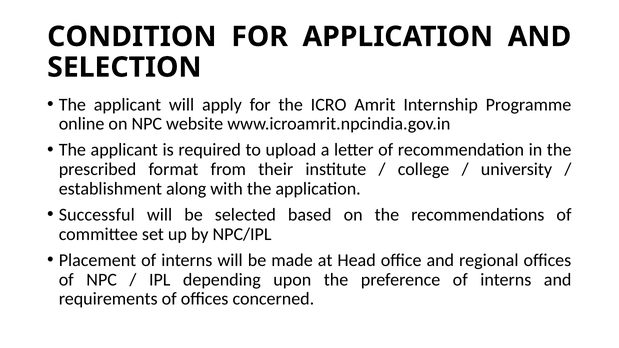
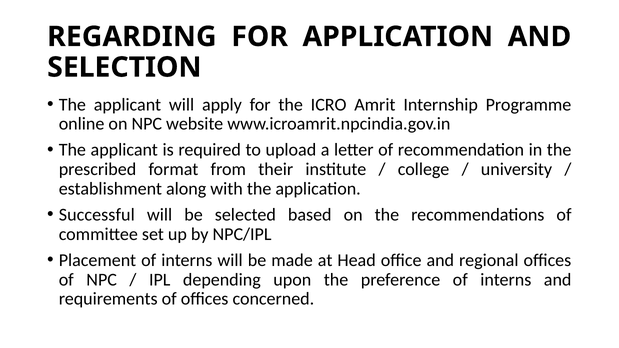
CONDITION: CONDITION -> REGARDING
